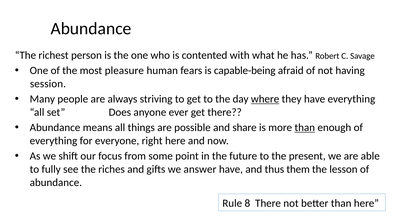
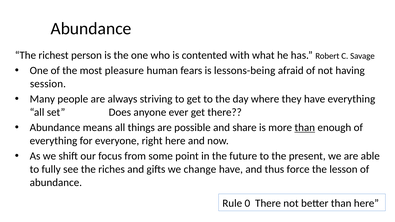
capable-being: capable-being -> lessons-being
where underline: present -> none
answer: answer -> change
them: them -> force
8: 8 -> 0
